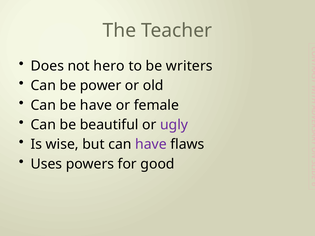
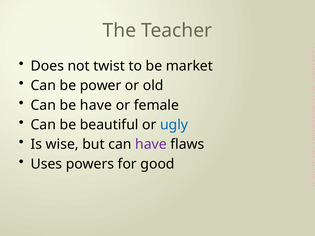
hero: hero -> twist
writers: writers -> market
ugly colour: purple -> blue
